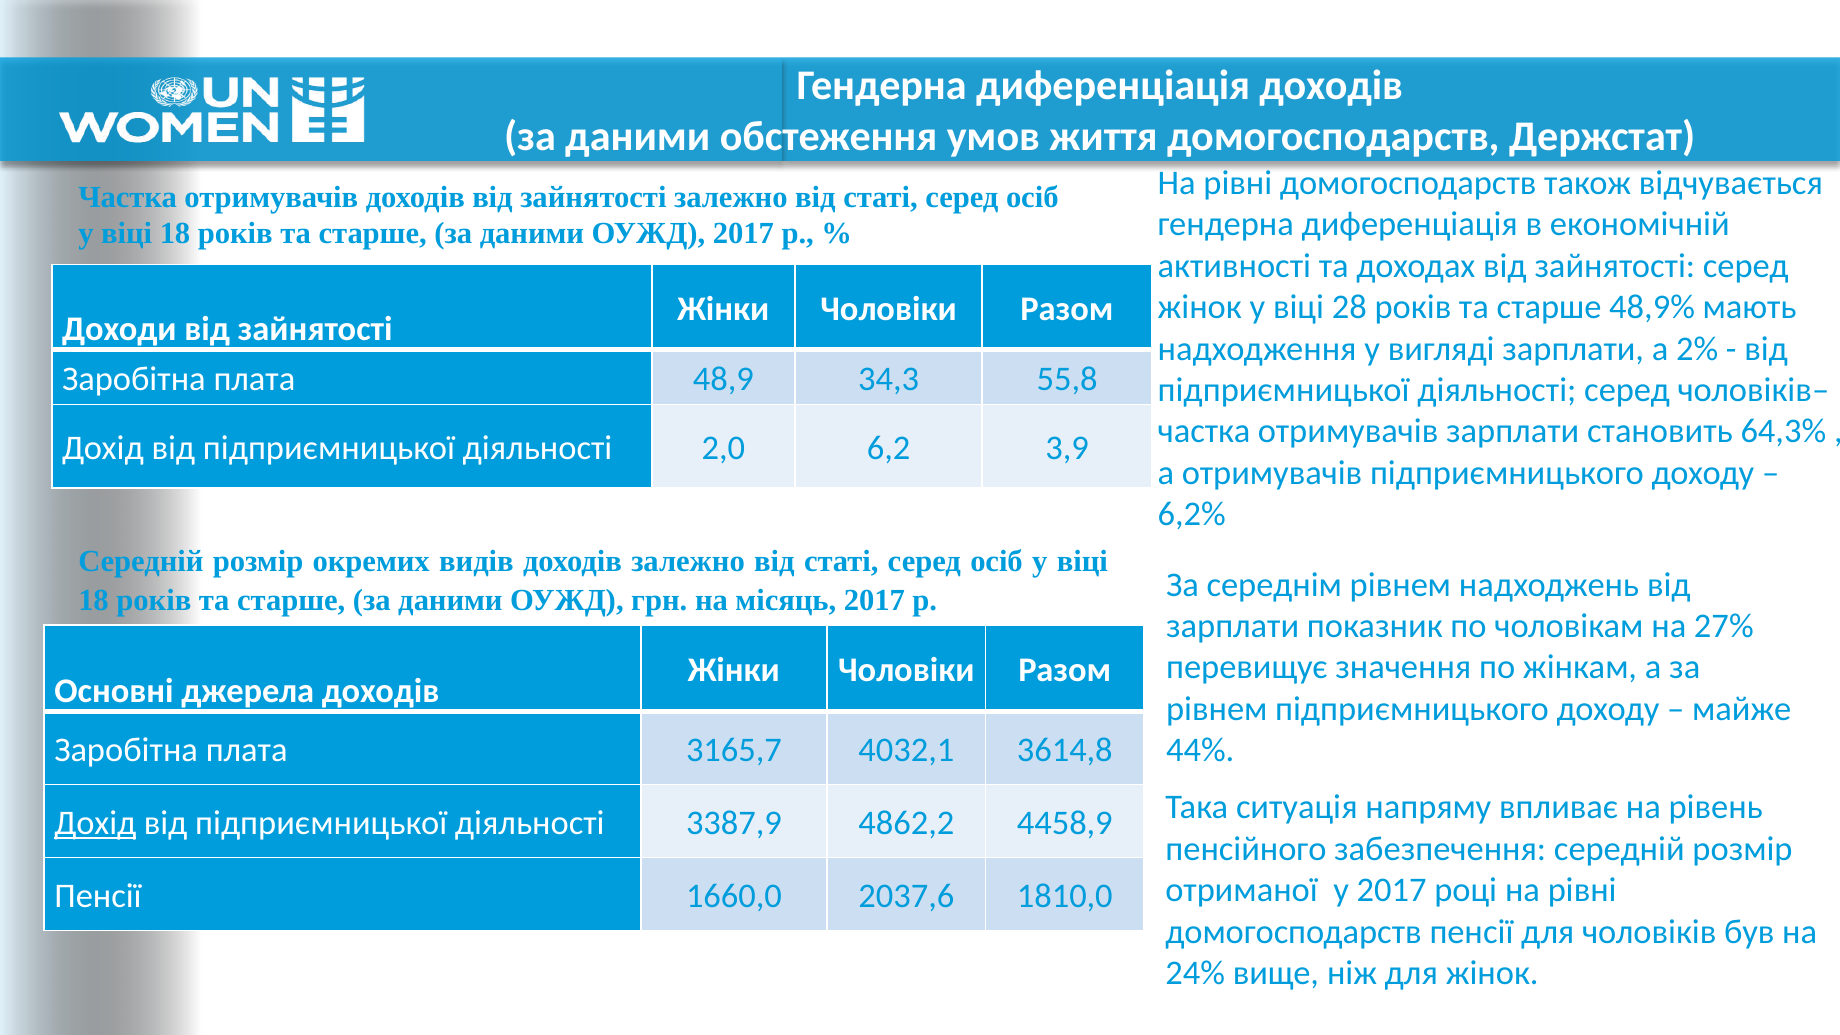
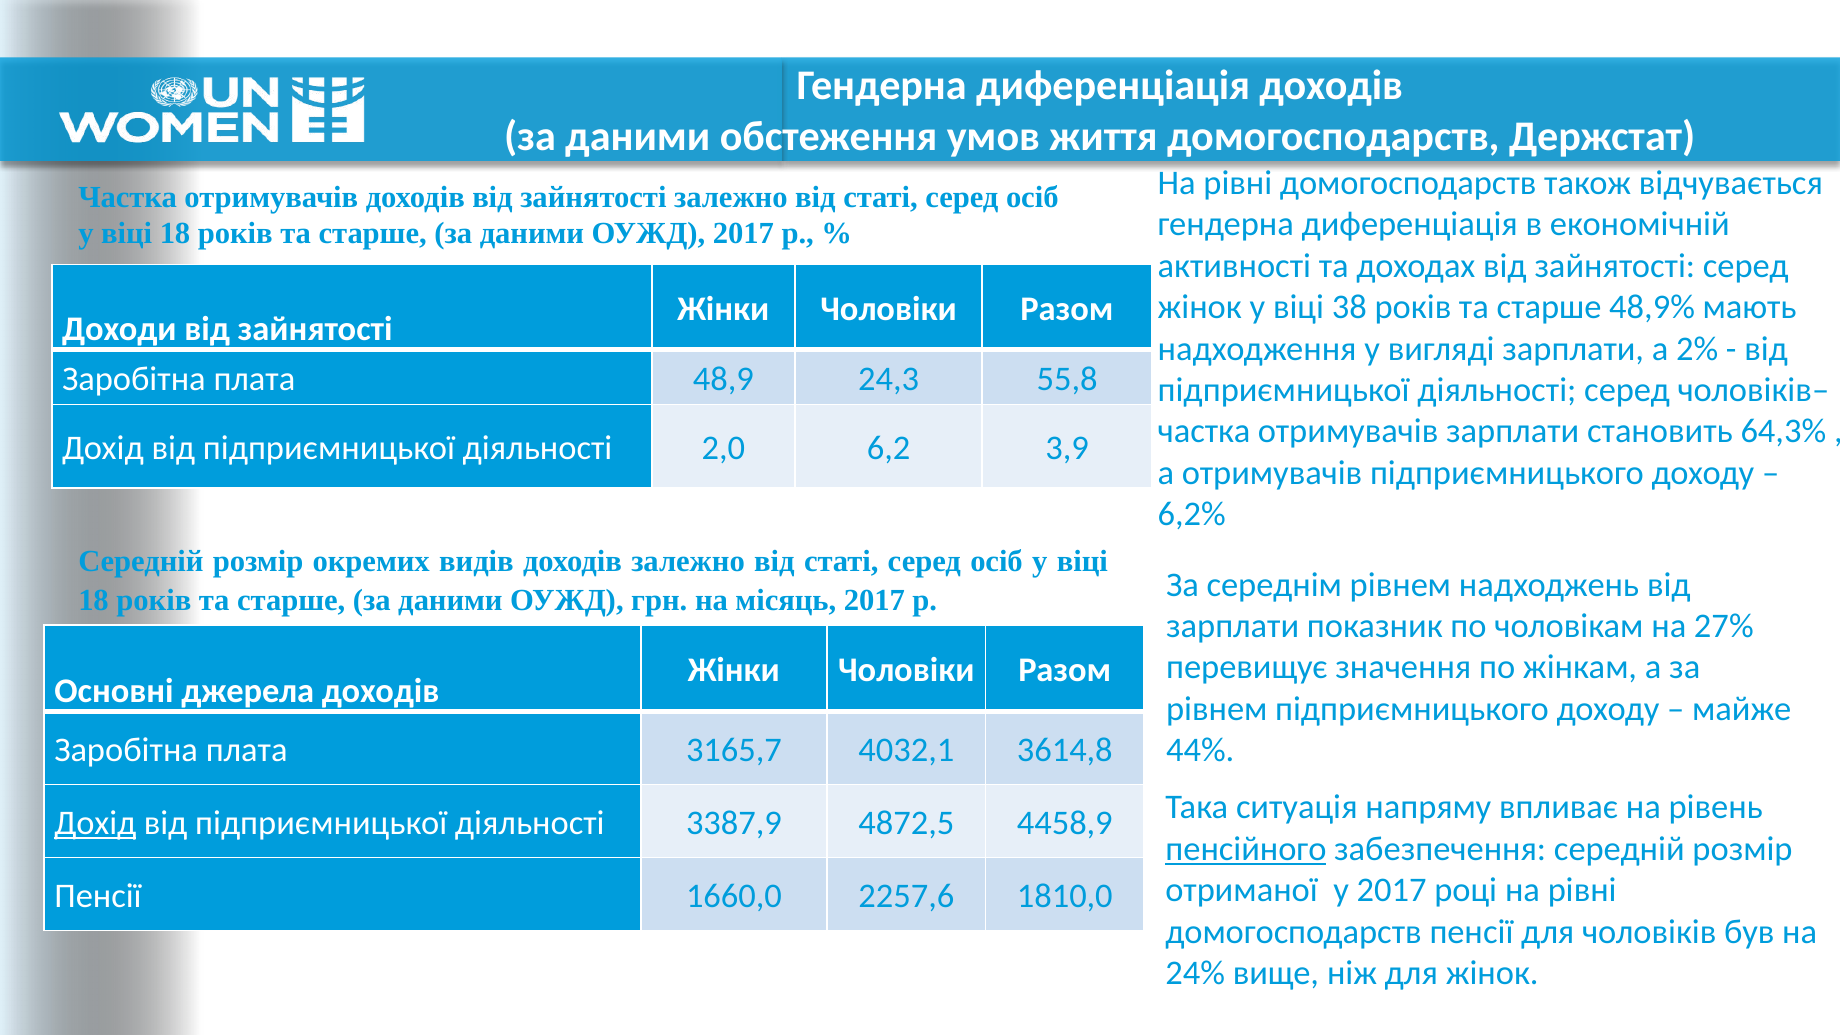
28: 28 -> 38
34,3: 34,3 -> 24,3
4862,2: 4862,2 -> 4872,5
пенсійного underline: none -> present
2037,6: 2037,6 -> 2257,6
